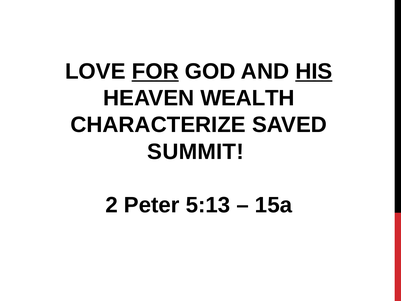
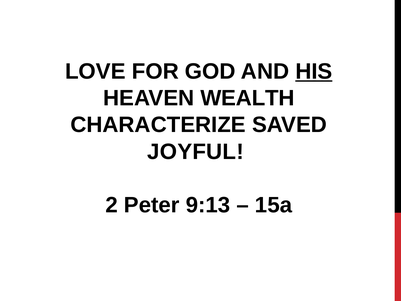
FOR underline: present -> none
SUMMIT: SUMMIT -> JOYFUL
5:13: 5:13 -> 9:13
